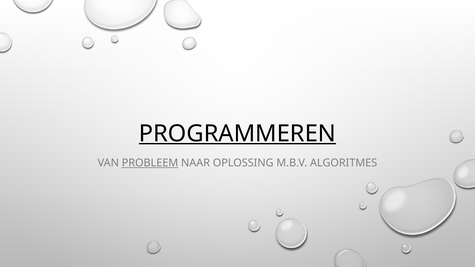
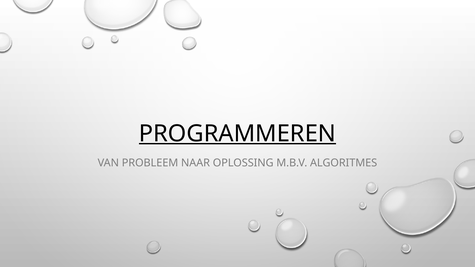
PROBLEEM underline: present -> none
